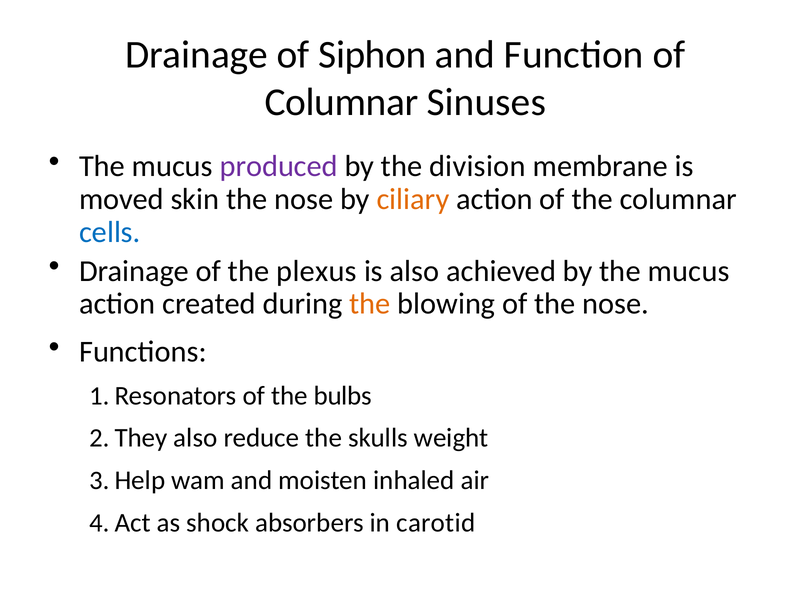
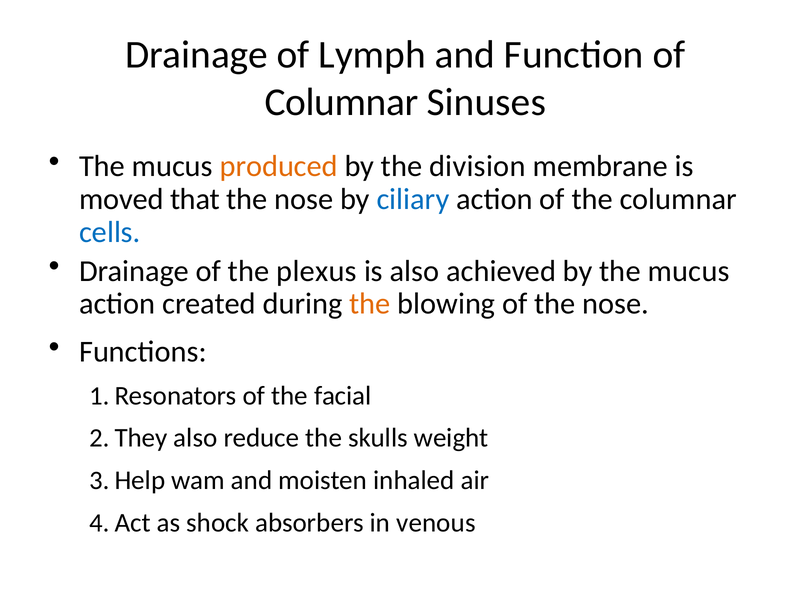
Siphon: Siphon -> Lymph
produced colour: purple -> orange
skin: skin -> that
ciliary colour: orange -> blue
bulbs: bulbs -> facial
carotid: carotid -> venous
